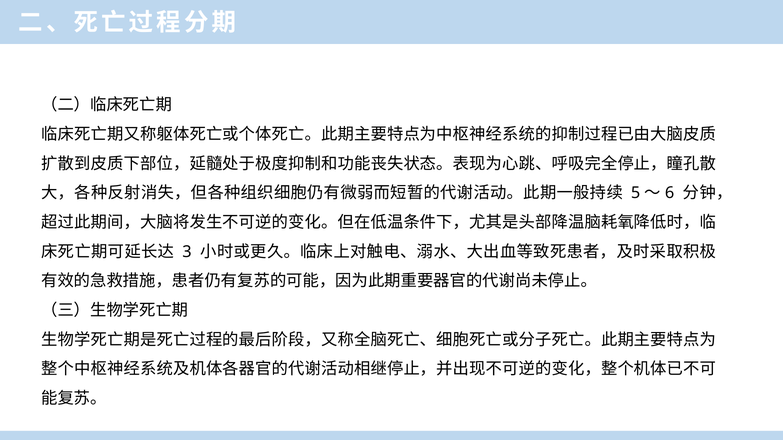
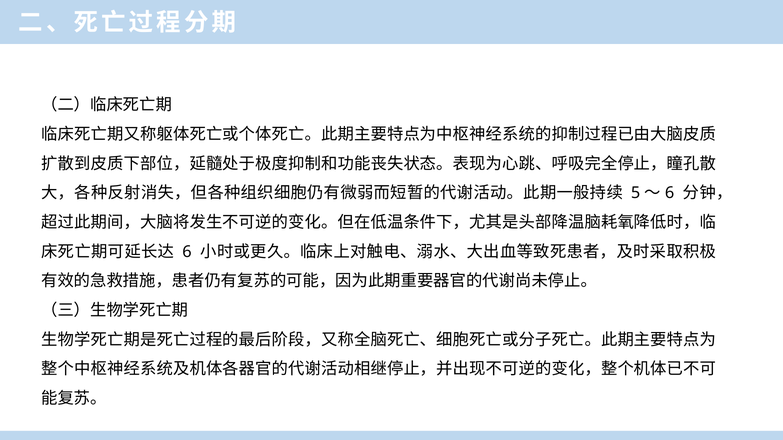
3 at (187, 252): 3 -> 6
